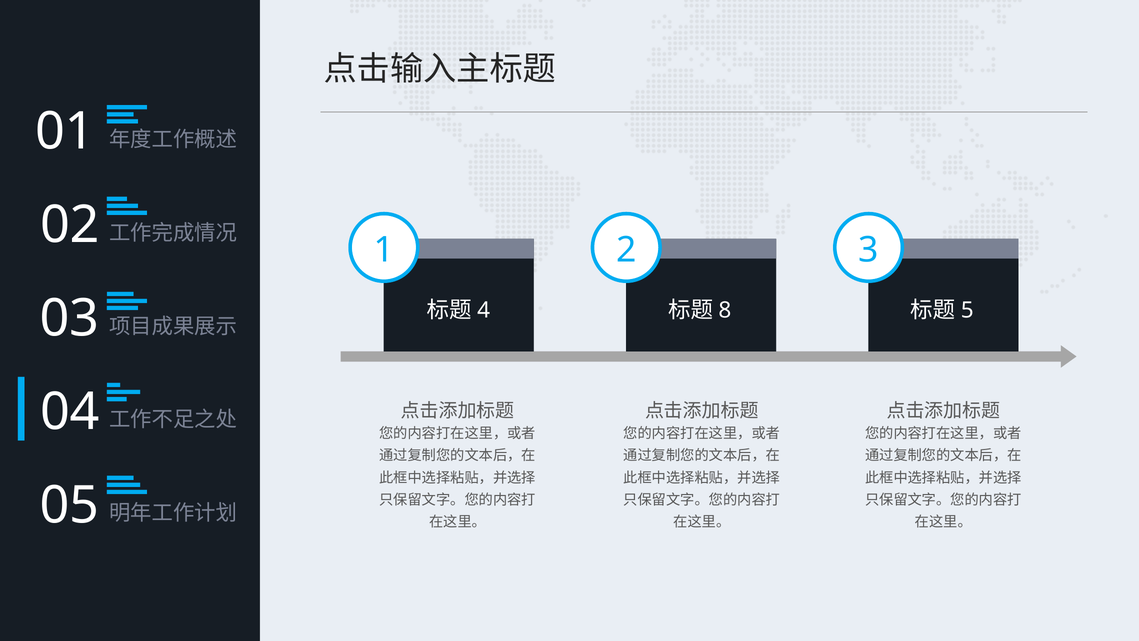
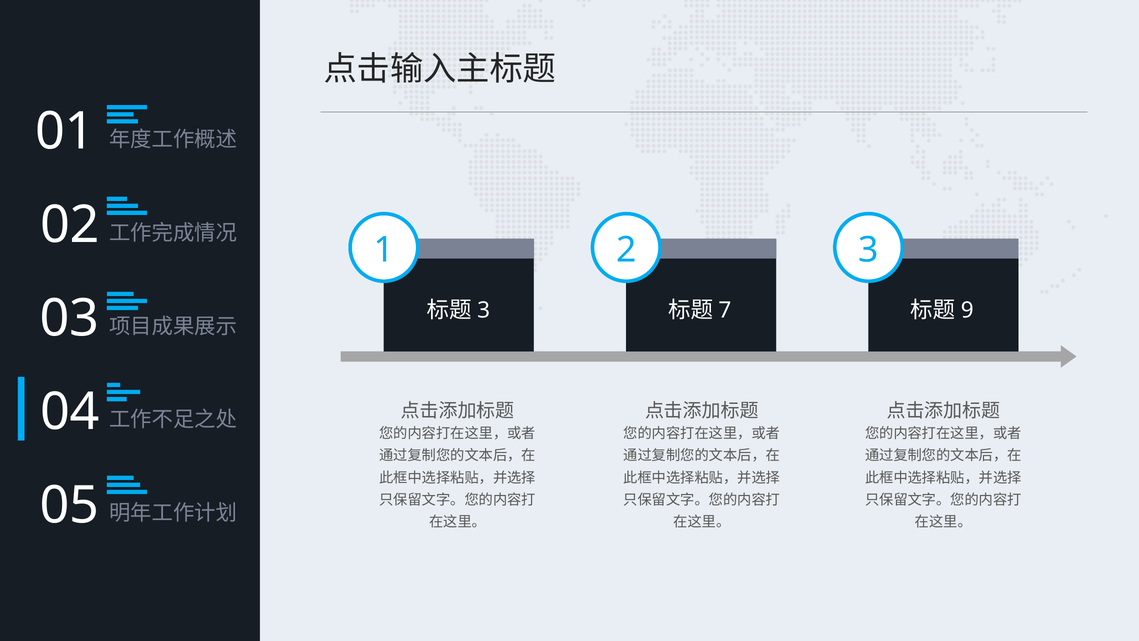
4 at (484, 310): 4 -> 3
8: 8 -> 7
5: 5 -> 9
